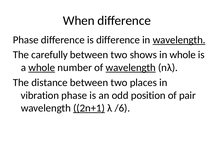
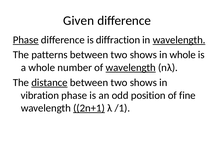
When: When -> Given
Phase at (26, 40) underline: none -> present
is difference: difference -> diffraction
carefully: carefully -> patterns
whole at (42, 68) underline: present -> none
distance underline: none -> present
places at (143, 83): places -> shows
pair: pair -> fine
/6: /6 -> /1
